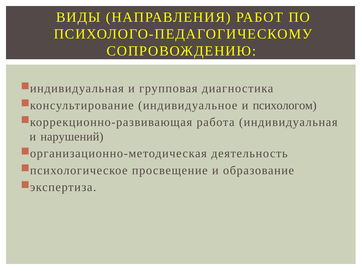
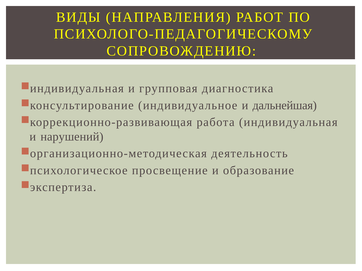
психологом: психологом -> дальнейшая
